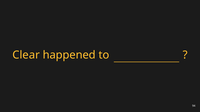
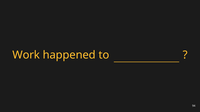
Clear: Clear -> Work
